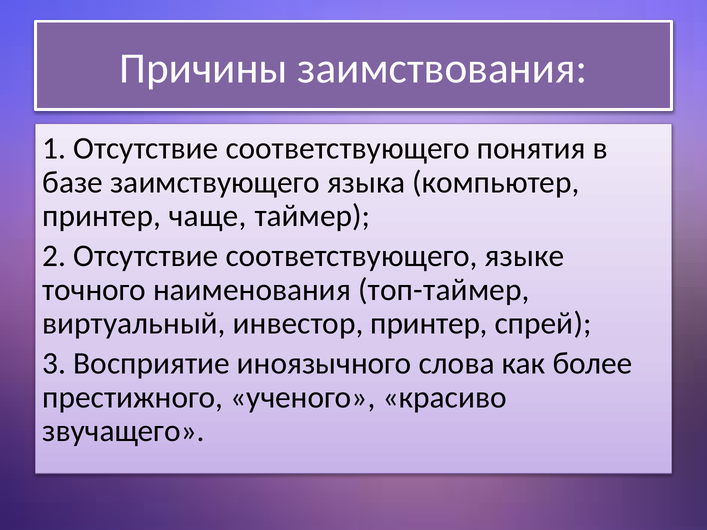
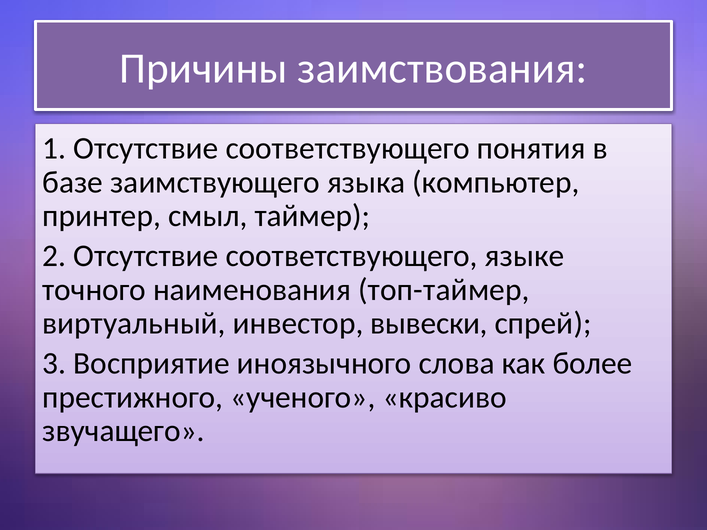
чаще: чаще -> смыл
инвестор принтер: принтер -> вывески
